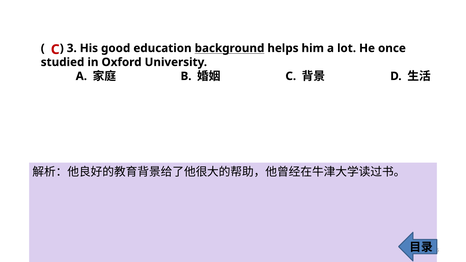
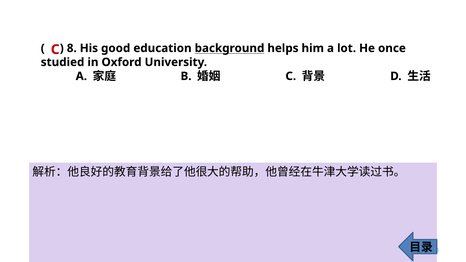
3: 3 -> 8
